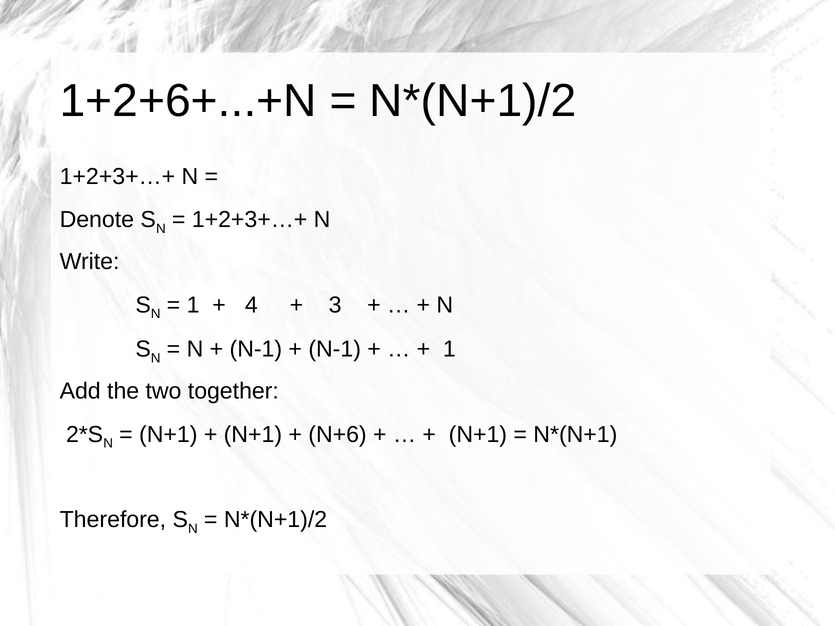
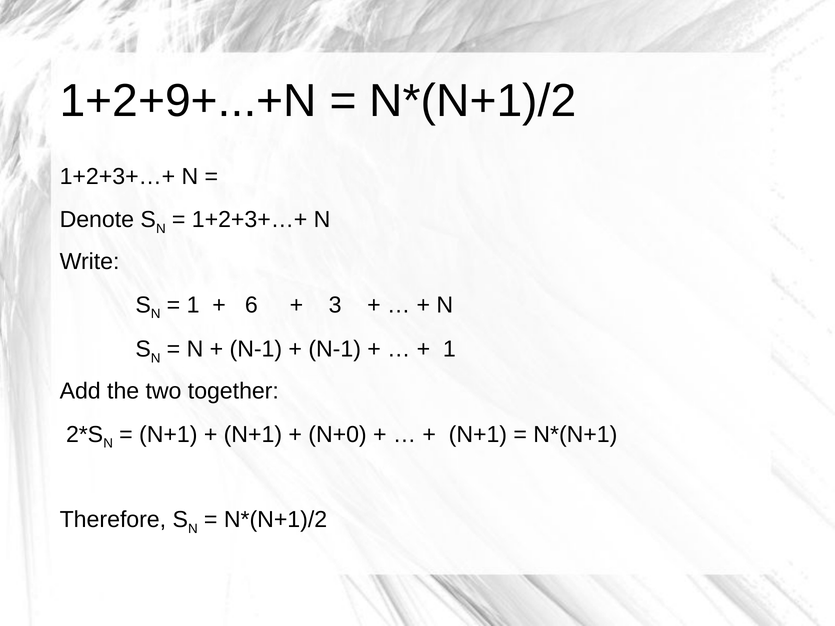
1+2+6+...+N: 1+2+6+...+N -> 1+2+9+...+N
4: 4 -> 6
N+6: N+6 -> N+0
